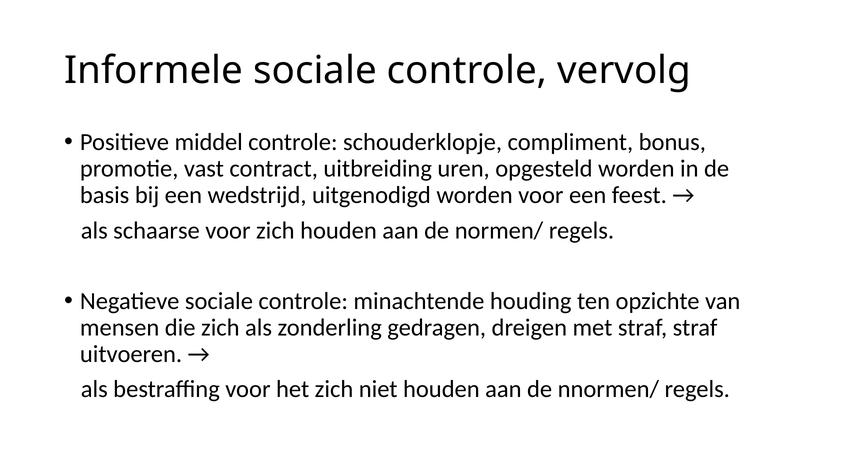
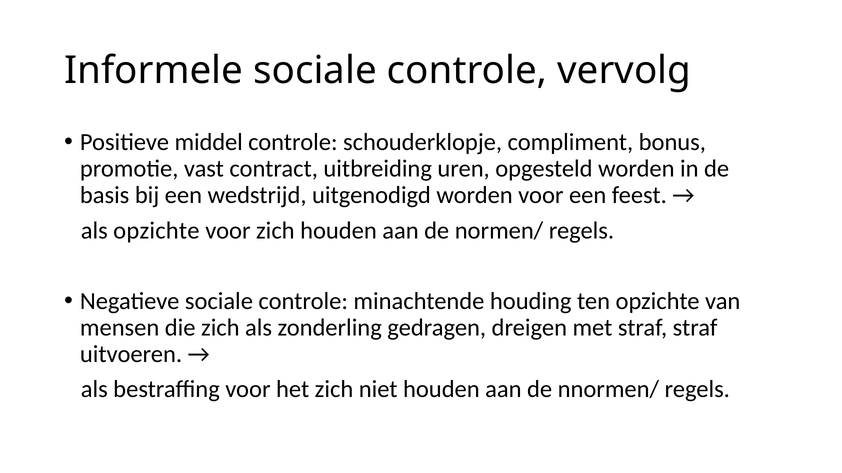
als schaarse: schaarse -> opzichte
